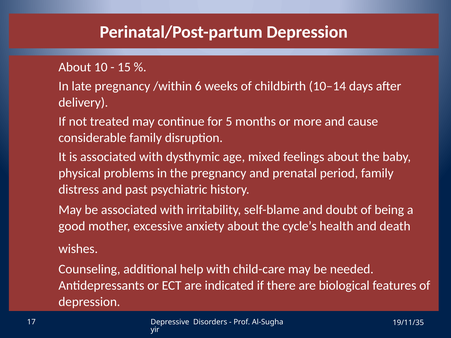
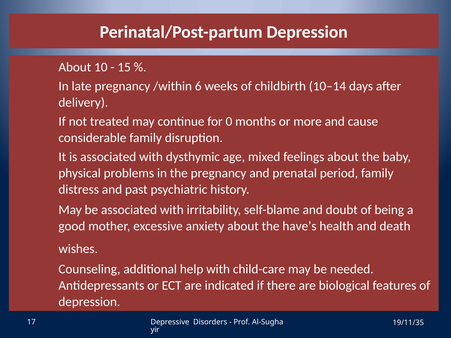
5: 5 -> 0
cycle’s: cycle’s -> have’s
